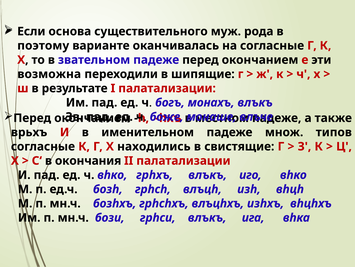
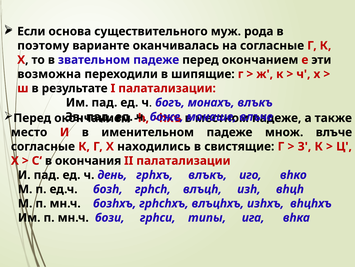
врьхъ: врьхъ -> место
множ типов: типов -> влъче
ч вhко: вhко -> день
грhси влъкъ: влъкъ -> типы
